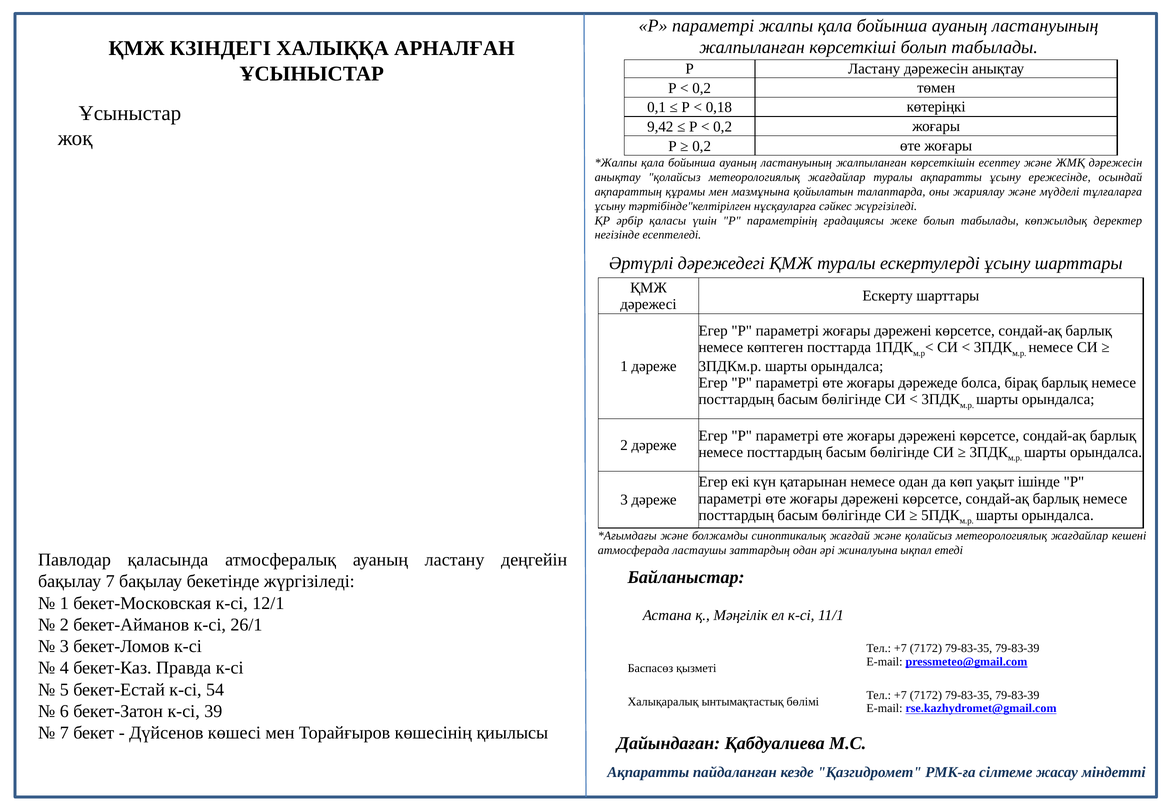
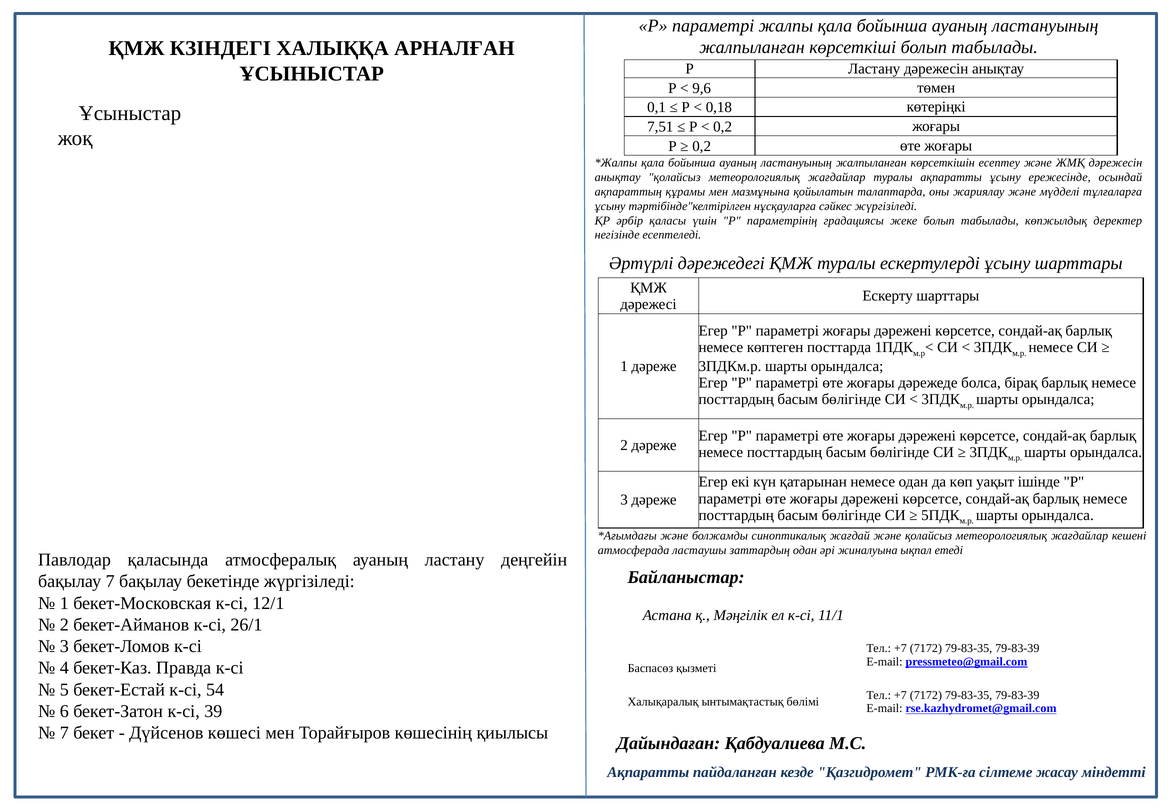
0,2 at (702, 88): 0,2 -> 9,6
9,42: 9,42 -> 7,51
